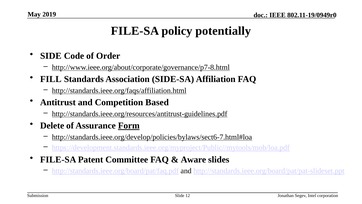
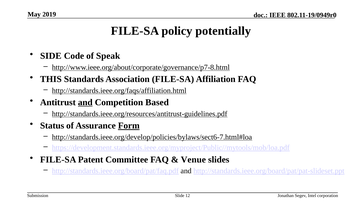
Order: Order -> Speak
FILL: FILL -> THIS
Association SIDE-SA: SIDE-SA -> FILE-SA
and at (85, 102) underline: none -> present
Delete: Delete -> Status
Aware: Aware -> Venue
